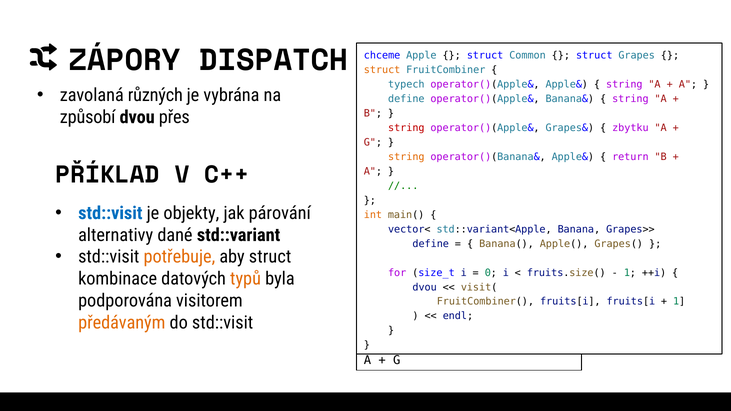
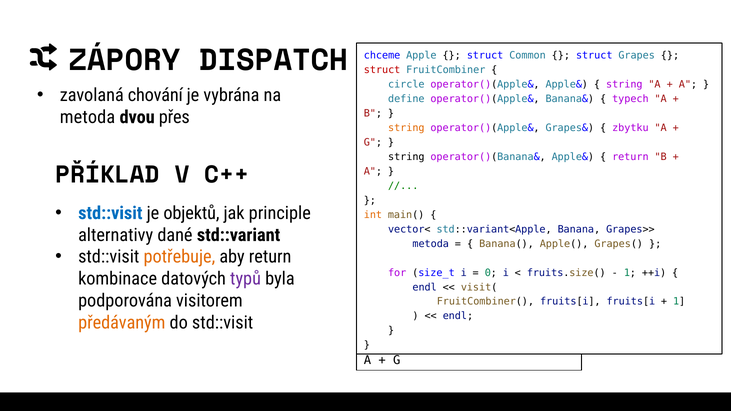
struct at (382, 70) colour: orange -> red
typech: typech -> circle
různých: různých -> chování
string at (630, 99): string -> typech
způsobí at (88, 117): způsobí -> metoda
string at (406, 128) colour: red -> orange
string at (406, 157) colour: orange -> black
objekty: objekty -> objektů
párování: párování -> principle
define at (431, 244): define -> metoda
aby struct: struct -> return
typů colour: orange -> purple
dvou at (425, 287): dvou -> endl
